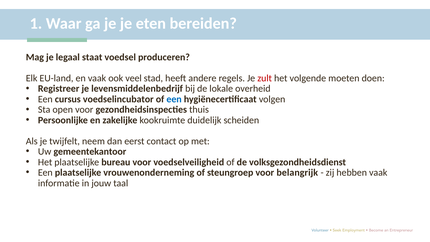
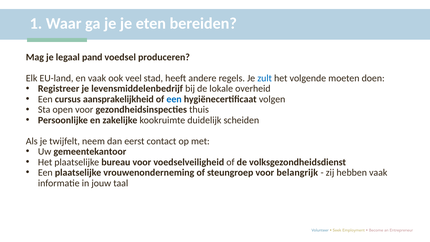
staat: staat -> pand
zult colour: red -> blue
voedselincubator: voedselincubator -> aansprakelijkheid
